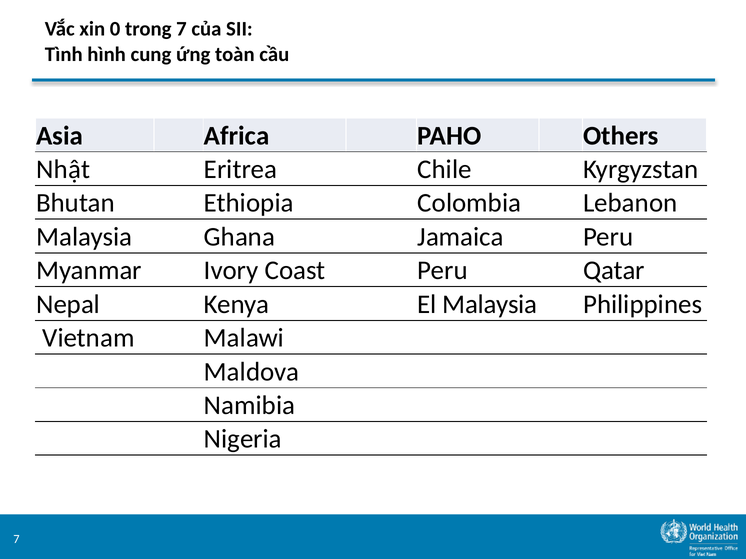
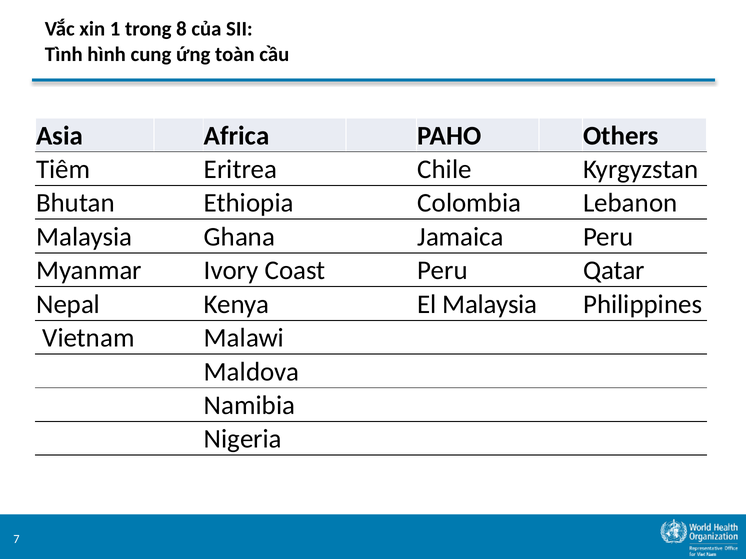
0: 0 -> 1
trong 7: 7 -> 8
Nhật: Nhật -> Tiêm
